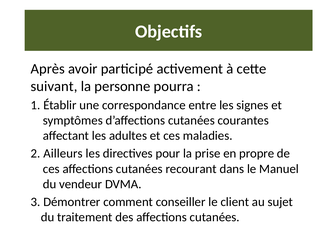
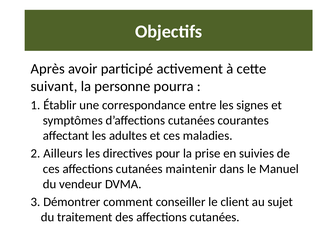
propre: propre -> suivies
recourant: recourant -> maintenir
